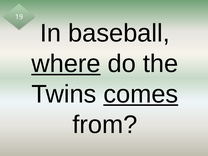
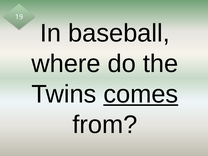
where underline: present -> none
